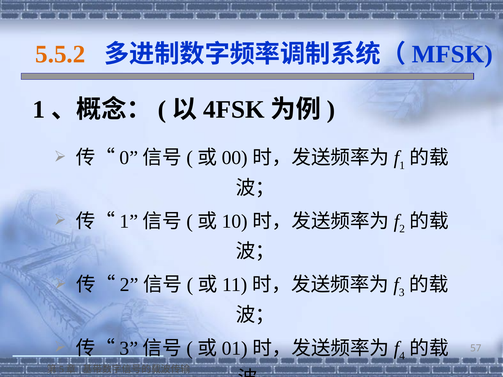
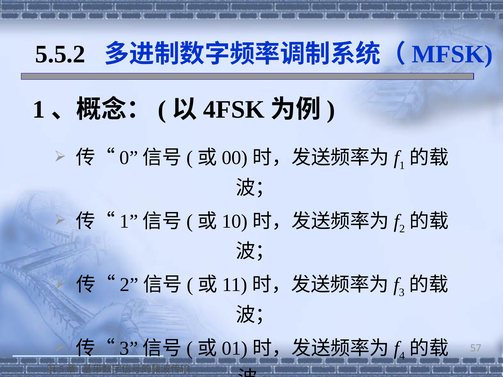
5.5.2 colour: orange -> black
